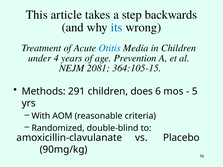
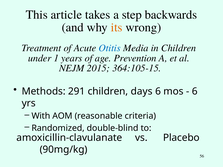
its colour: blue -> orange
4: 4 -> 1
2081: 2081 -> 2015
does: does -> days
5 at (195, 91): 5 -> 6
